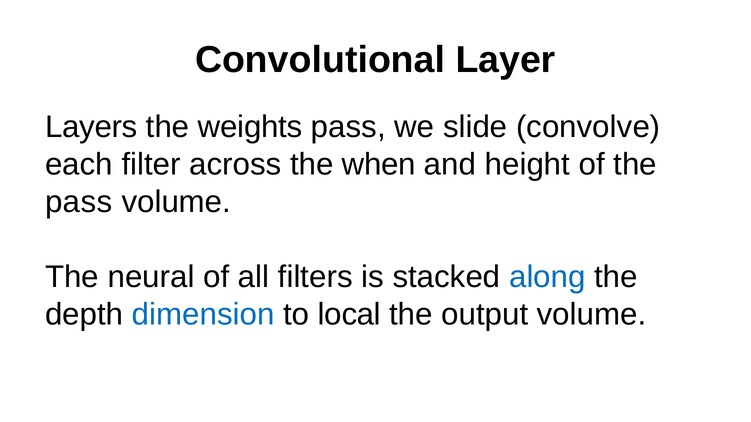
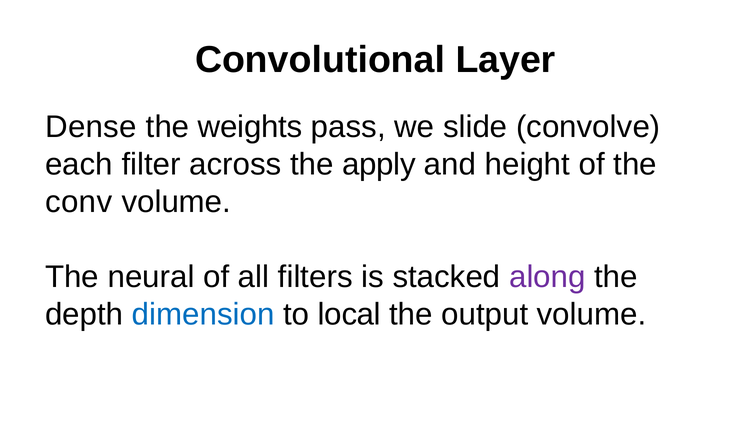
Layers: Layers -> Dense
when: when -> apply
pass at (79, 202): pass -> conv
along colour: blue -> purple
